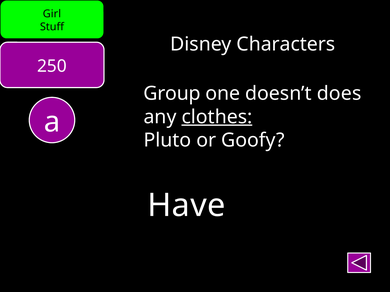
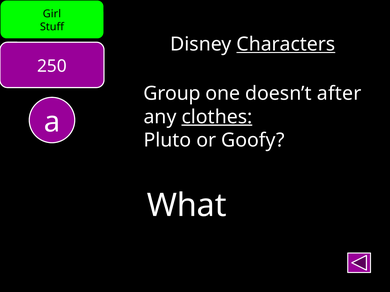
Characters underline: none -> present
does: does -> after
Have: Have -> What
